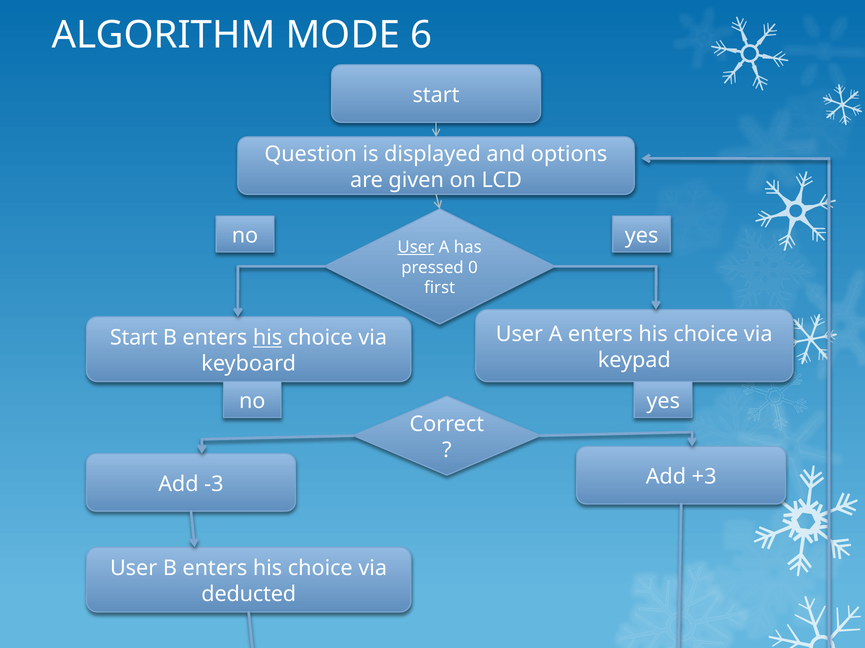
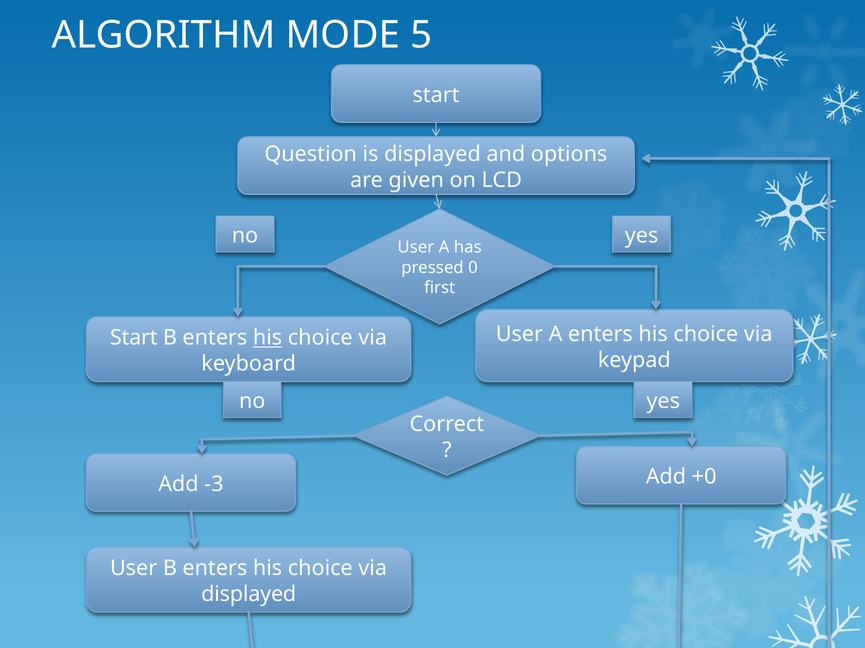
6: 6 -> 5
User at (416, 248) underline: present -> none
+3: +3 -> +0
deducted at (249, 595): deducted -> displayed
